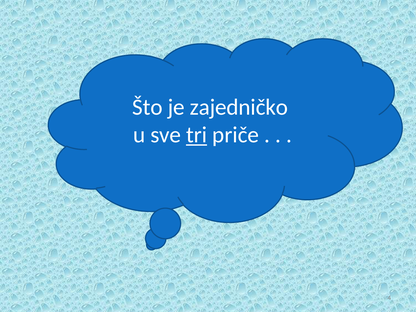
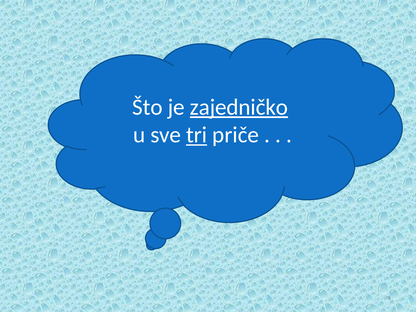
zajedničko underline: none -> present
